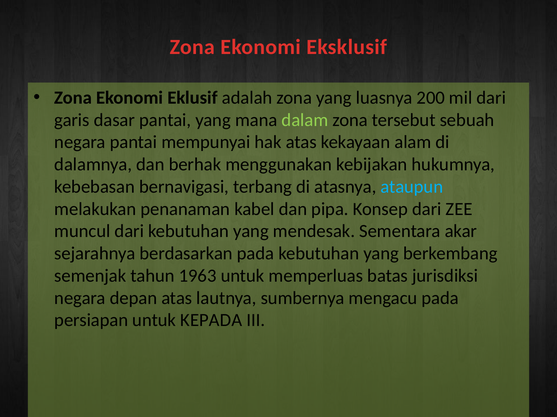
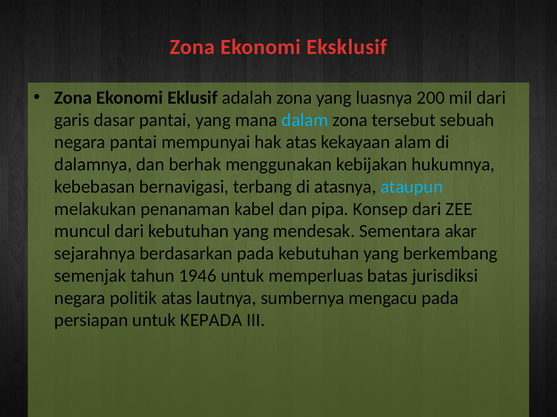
dalam colour: light green -> light blue
1963: 1963 -> 1946
depan: depan -> politik
